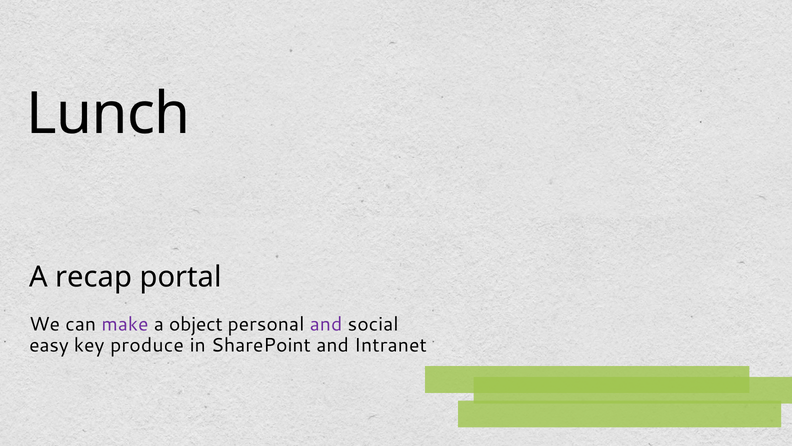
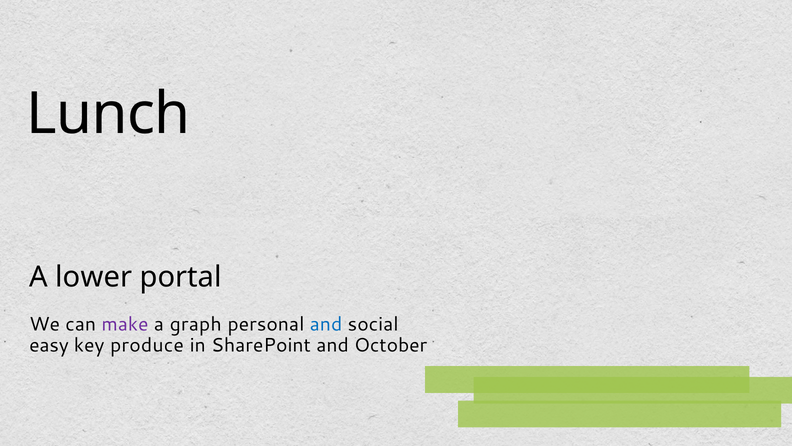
recap: recap -> lower
object: object -> graph
and at (326, 324) colour: purple -> blue
Intranet: Intranet -> October
